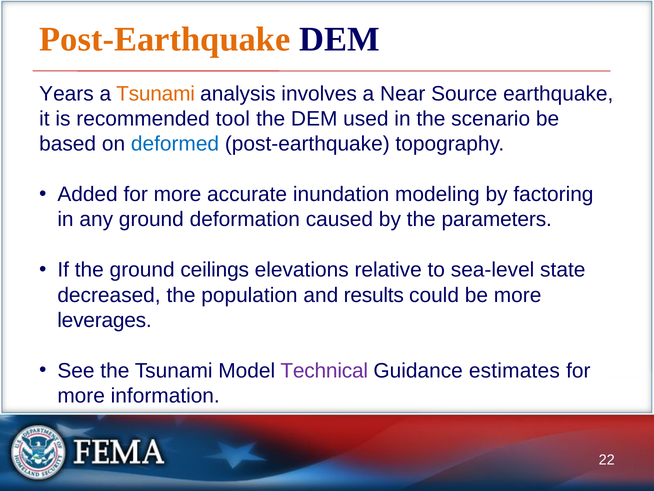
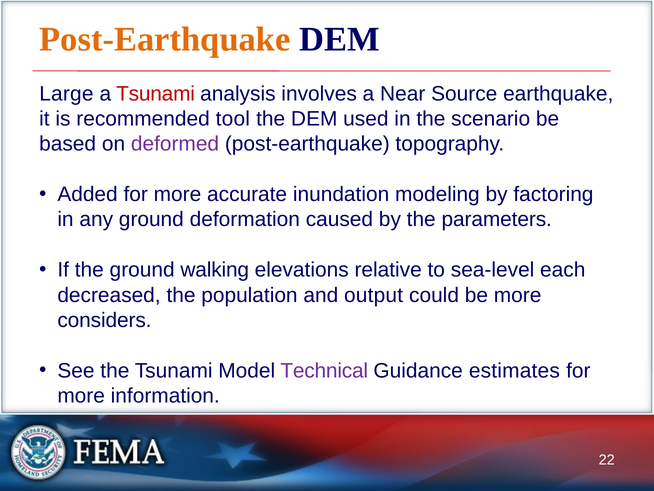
Years: Years -> Large
Tsunami at (156, 94) colour: orange -> red
deformed colour: blue -> purple
ceilings: ceilings -> walking
state: state -> each
results: results -> output
leverages: leverages -> considers
